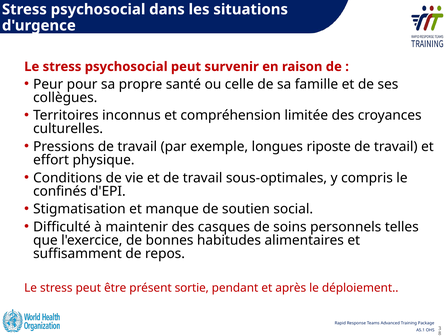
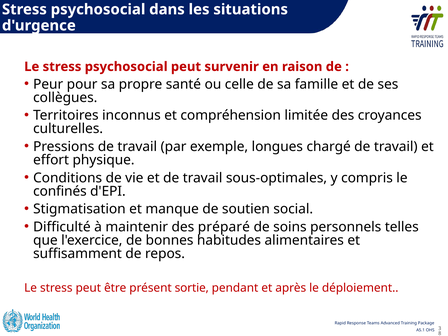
riposte: riposte -> chargé
casques: casques -> préparé
